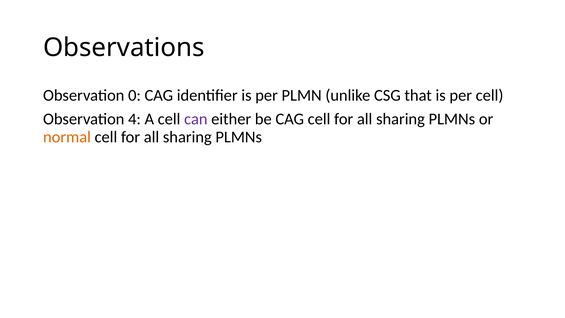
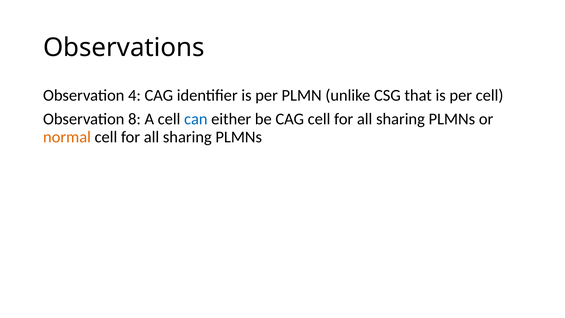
0: 0 -> 4
4: 4 -> 8
can colour: purple -> blue
